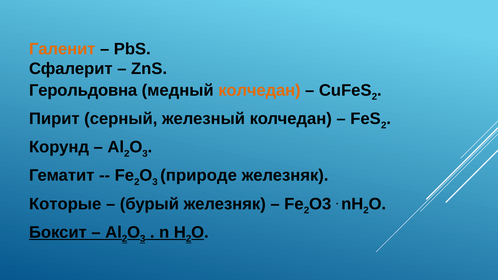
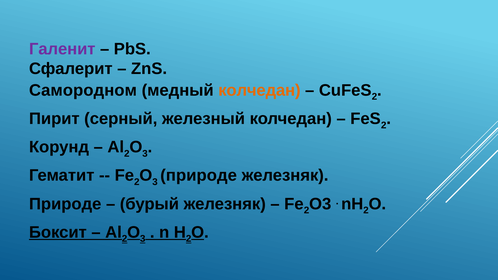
Галенит colour: orange -> purple
Герольдовна: Герольдовна -> Самородном
Которые at (65, 204): Которые -> Природе
